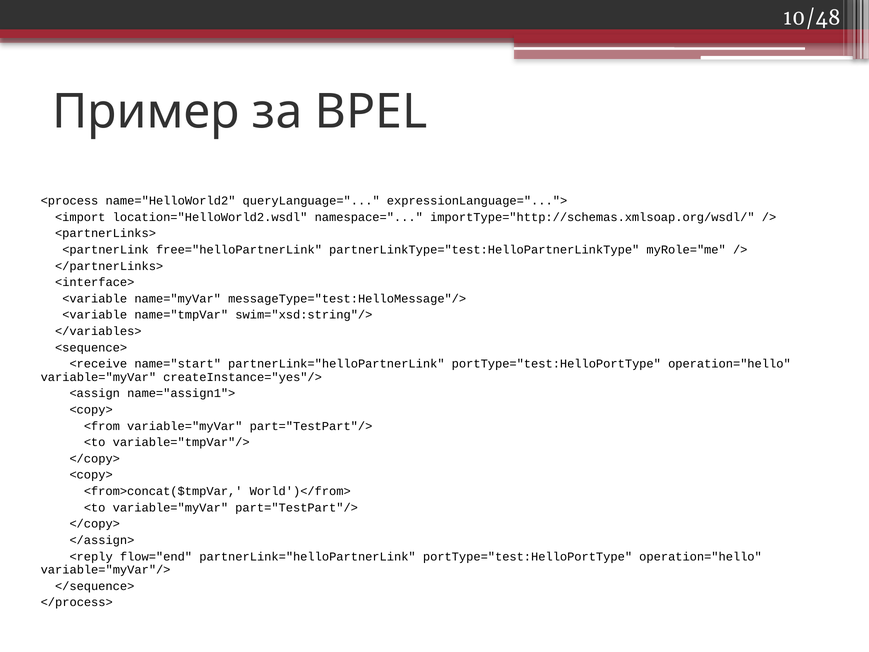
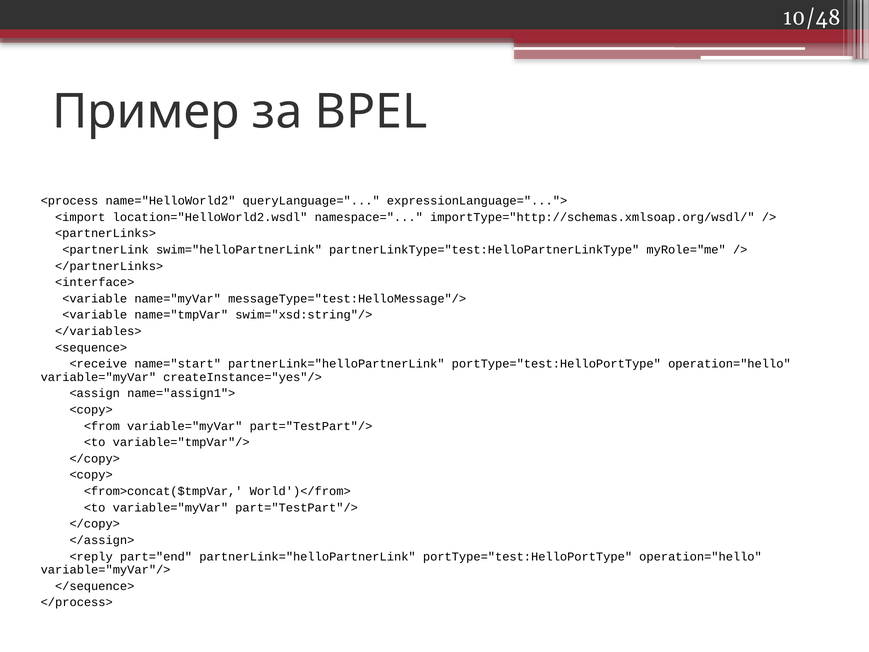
free="helloPartnerLink: free="helloPartnerLink -> swim="helloPartnerLink
flow="end: flow="end -> part="end
